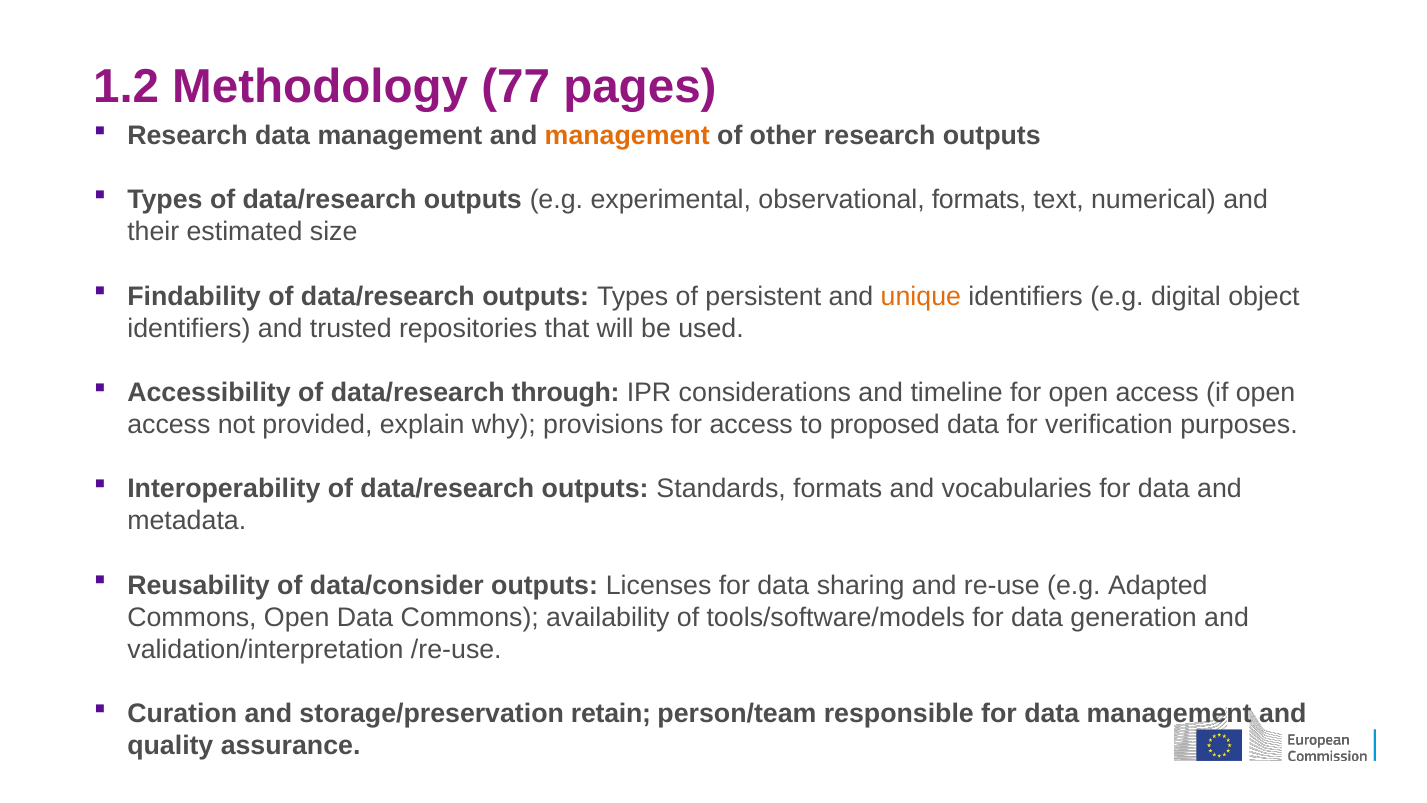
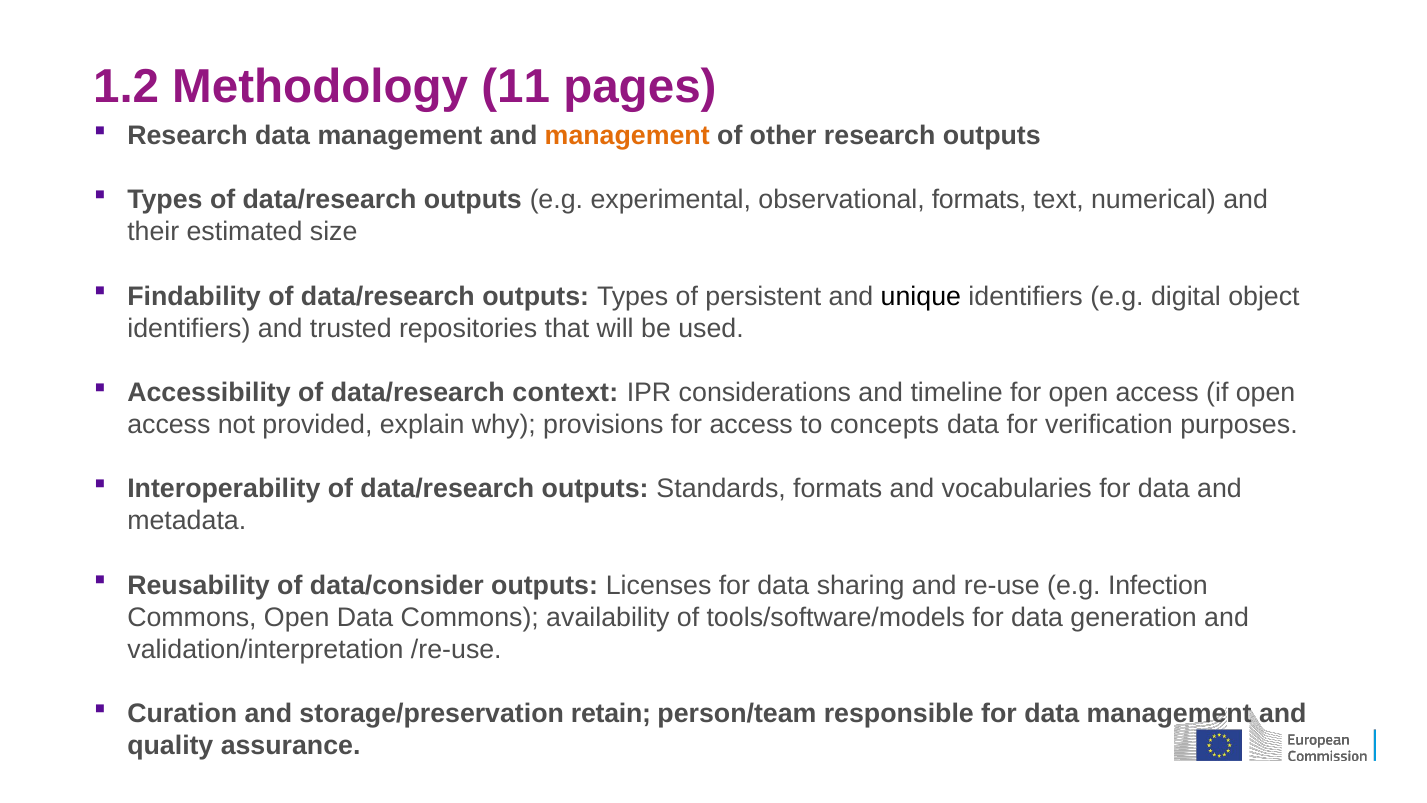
77: 77 -> 11
unique colour: orange -> black
through: through -> context
proposed: proposed -> concepts
Adapted: Adapted -> Infection
